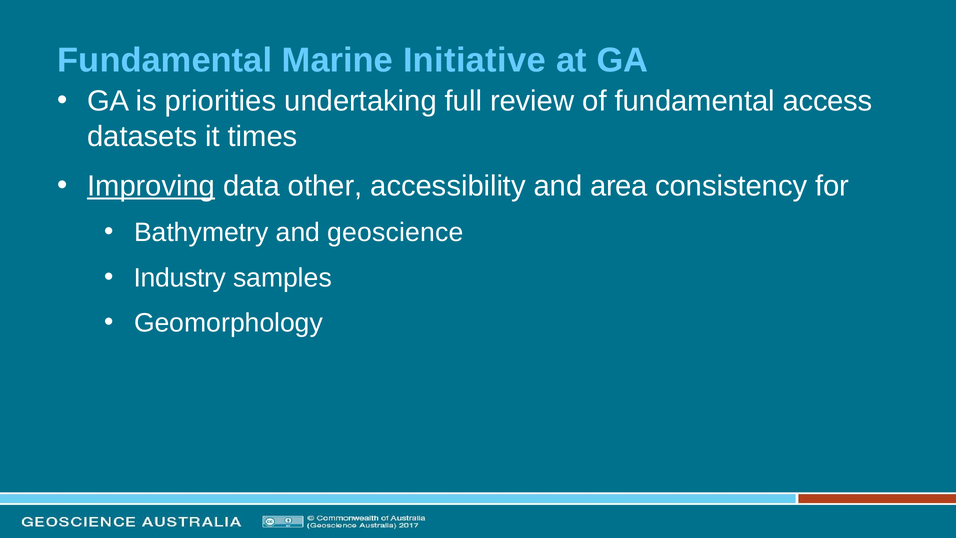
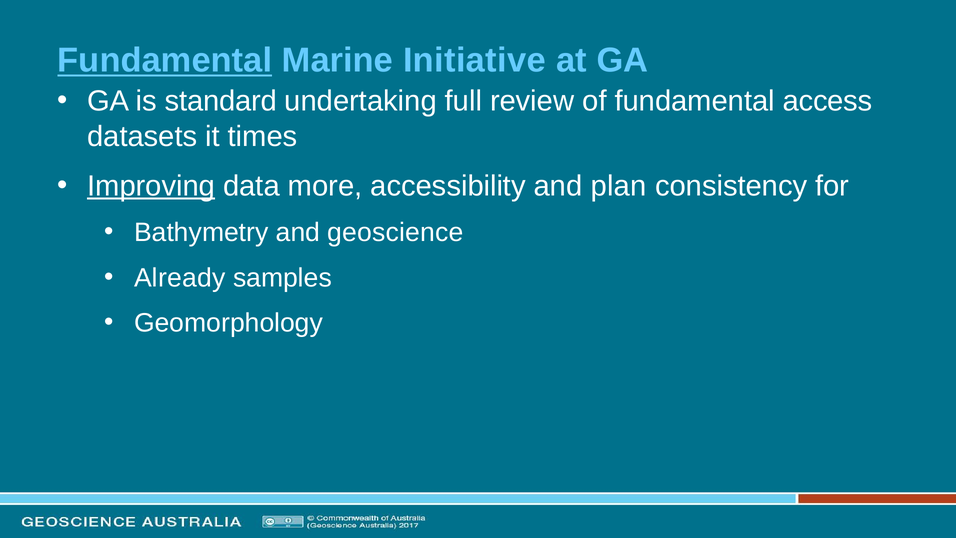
Fundamental at (165, 61) underline: none -> present
priorities: priorities -> standard
other: other -> more
area: area -> plan
Industry: Industry -> Already
